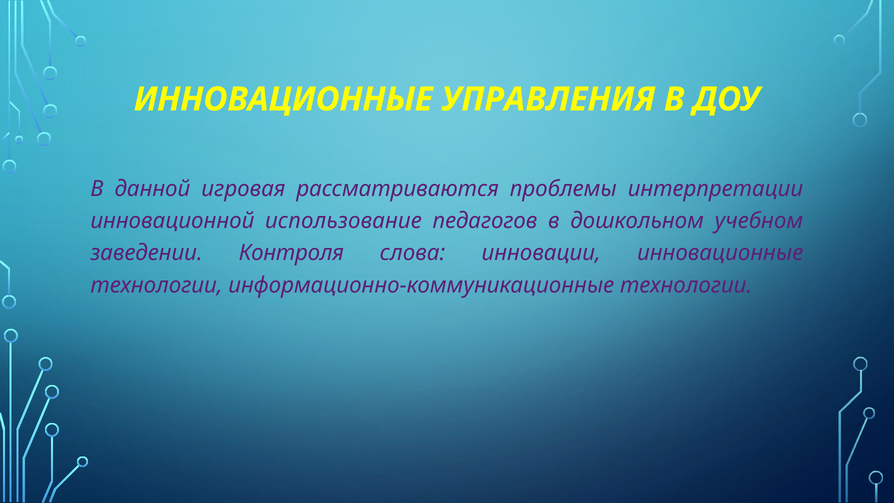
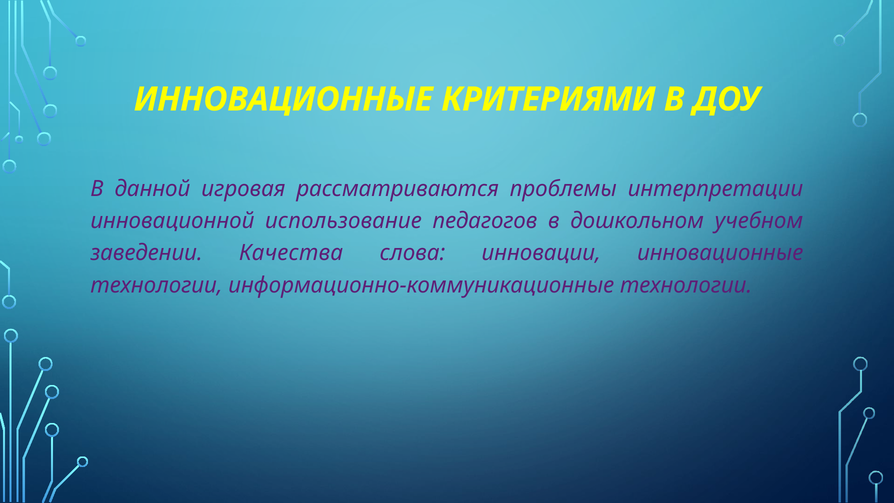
УПРАВЛЕНИЯ: УПРАВЛЕНИЯ -> КРИТЕРИЯМИ
Контроля: Контроля -> Качества
